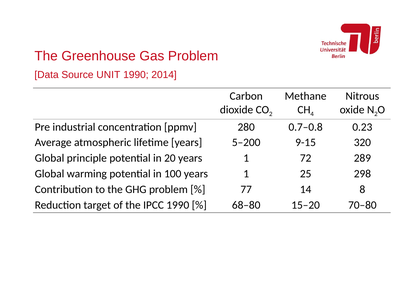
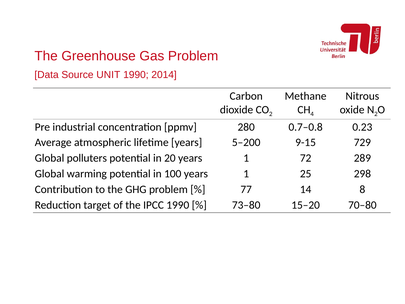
320: 320 -> 729
principle: principle -> polluters
68–80: 68–80 -> 73–80
